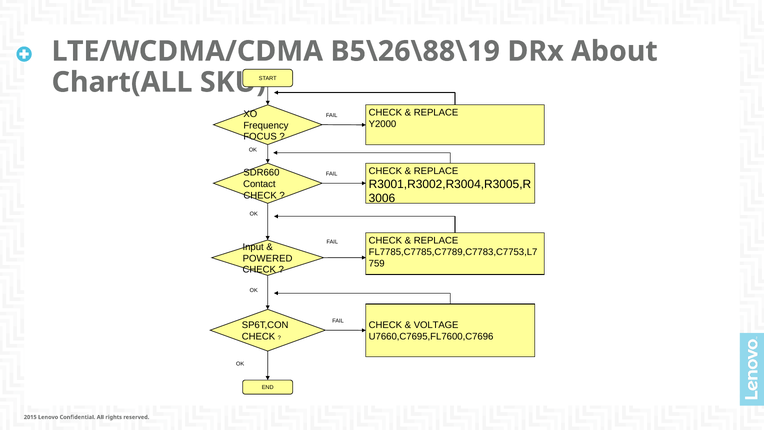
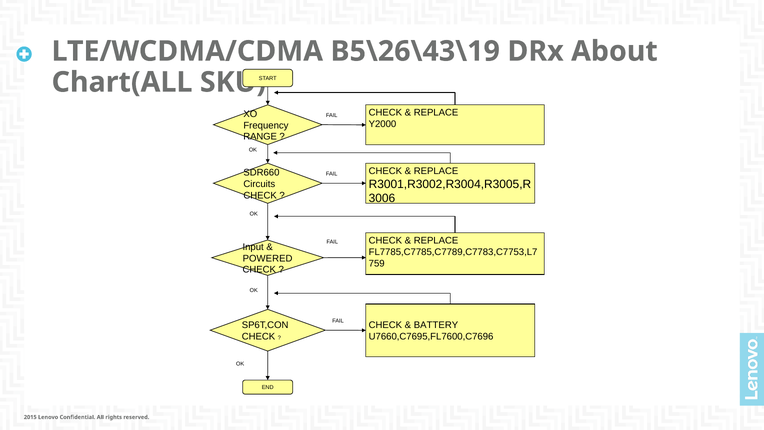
B5\26\88\19: B5\26\88\19 -> B5\26\43\19
FOCUS: FOCUS -> RANGE
Contact: Contact -> Circuits
VOLTAGE: VOLTAGE -> BATTERY
